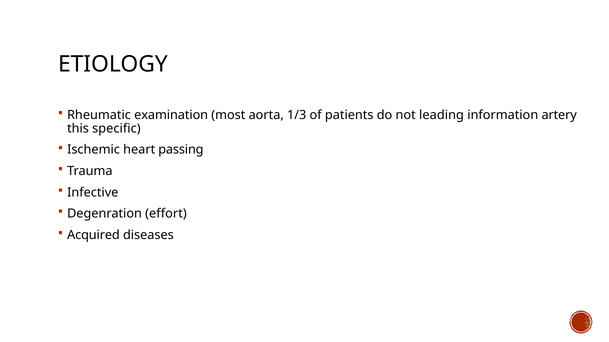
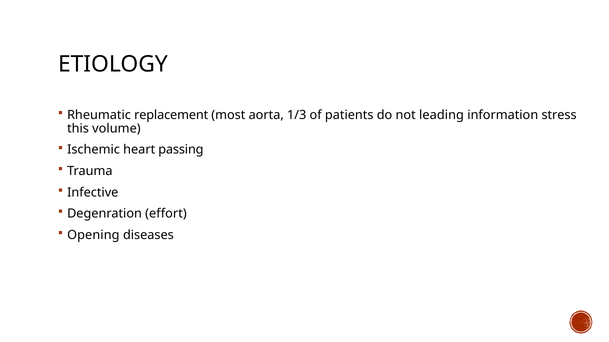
examination: examination -> replacement
artery: artery -> stress
specific: specific -> volume
Acquired: Acquired -> Opening
